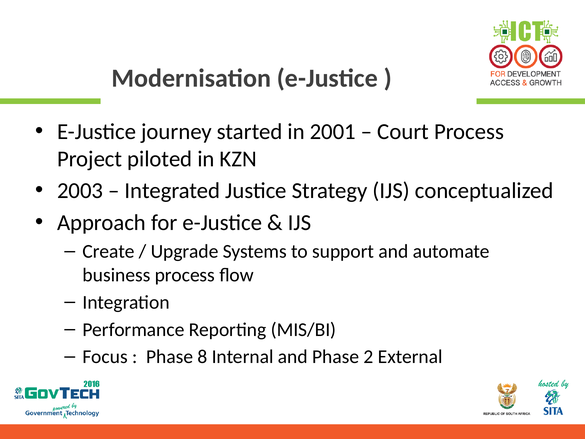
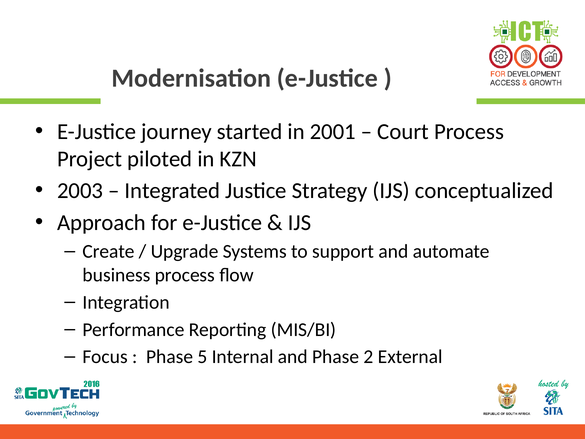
8: 8 -> 5
